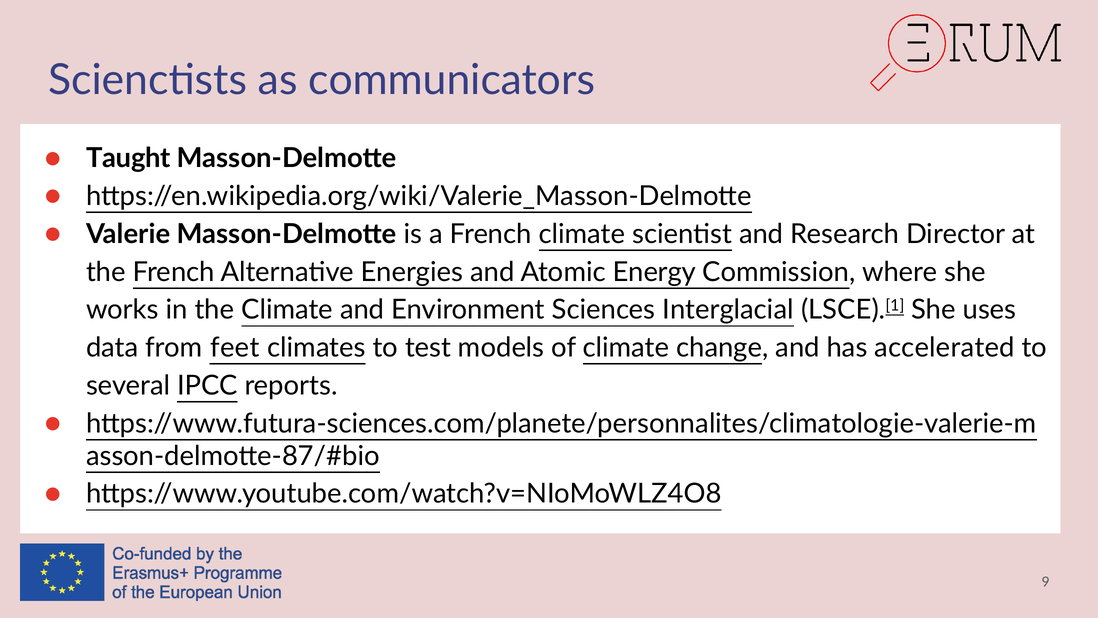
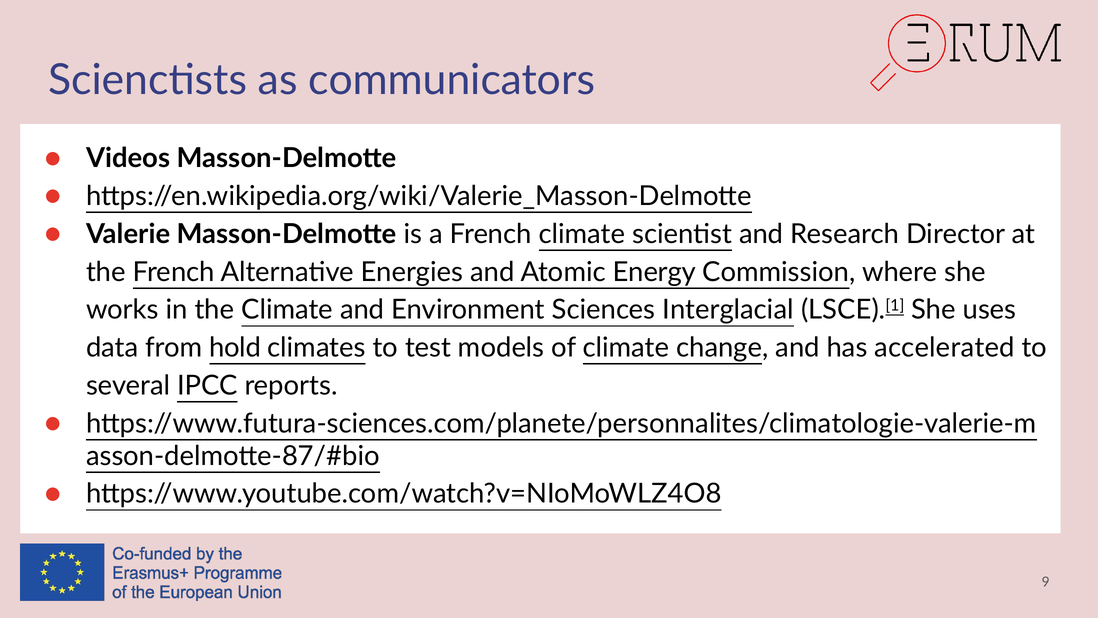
Taught: Taught -> Videos
feet: feet -> hold
